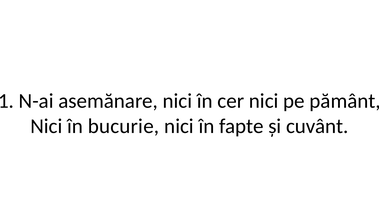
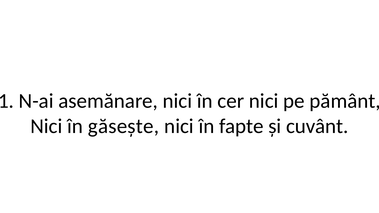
bucurie: bucurie -> găsește
